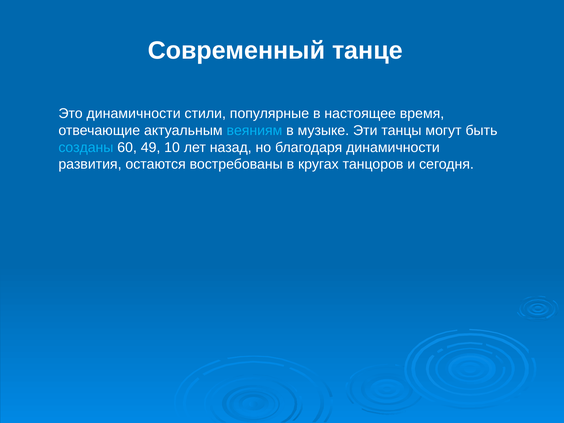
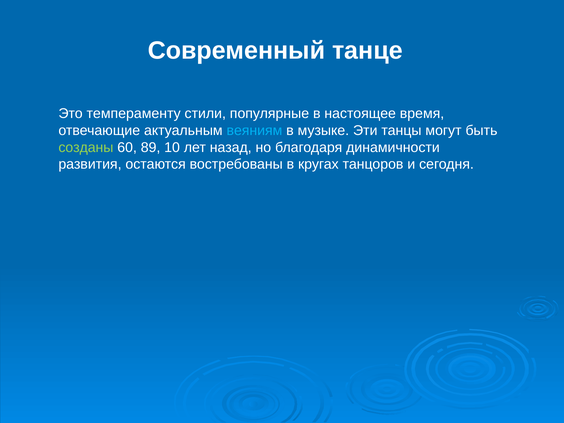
Это динамичности: динамичности -> темпераменту
созданы colour: light blue -> light green
49: 49 -> 89
